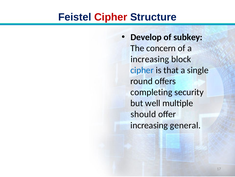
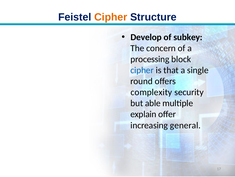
Cipher at (111, 17) colour: red -> orange
increasing at (150, 59): increasing -> processing
completing: completing -> complexity
well: well -> able
should: should -> explain
